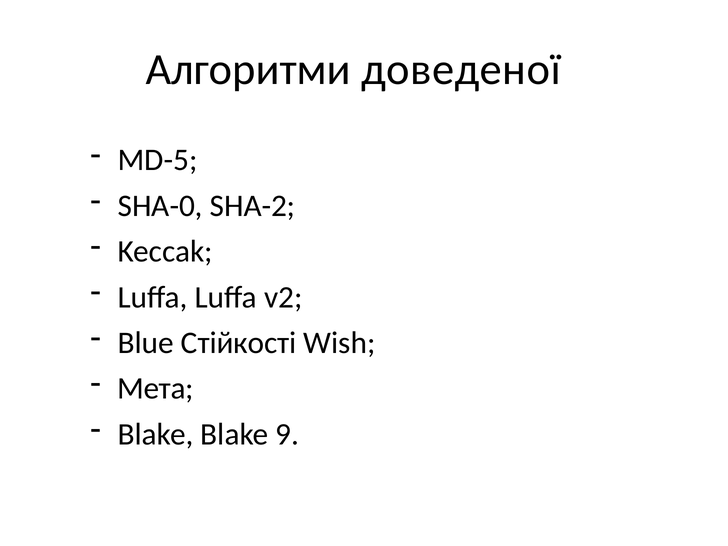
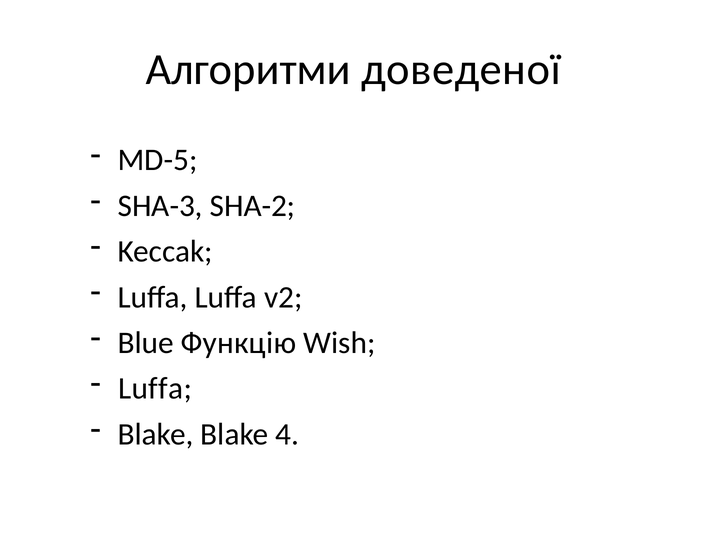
SHA-0: SHA-0 -> SHA-3
Стійкості: Стійкості -> Функцію
Мета at (155, 389): Мета -> Luffa
9: 9 -> 4
